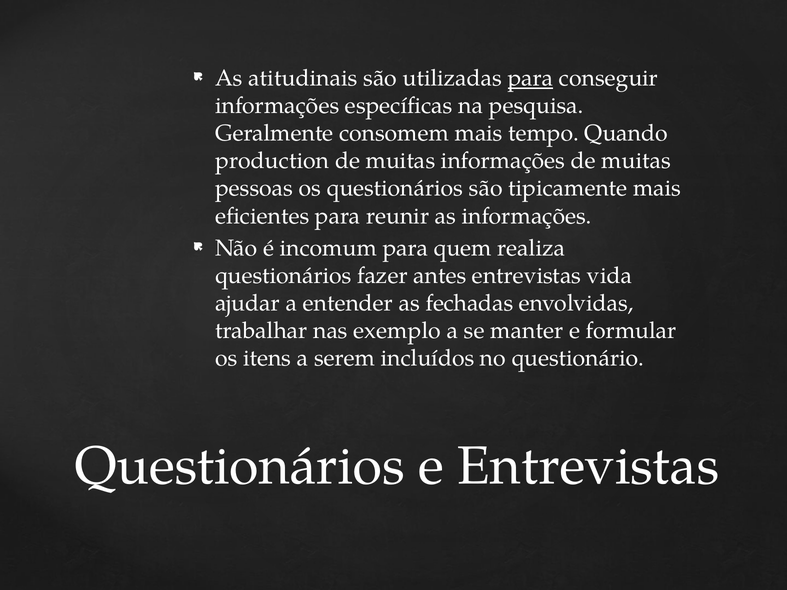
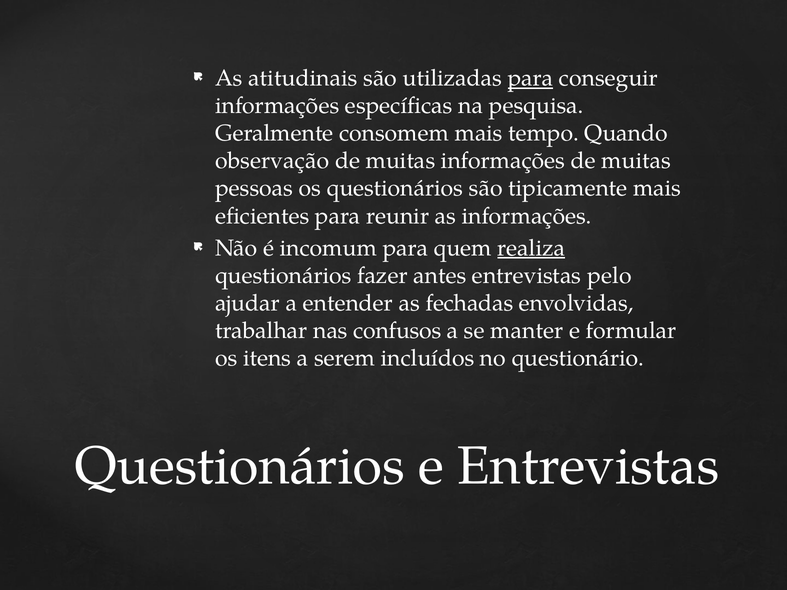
production: production -> observação
realiza underline: none -> present
vida: vida -> pelo
exemplo: exemplo -> confusos
